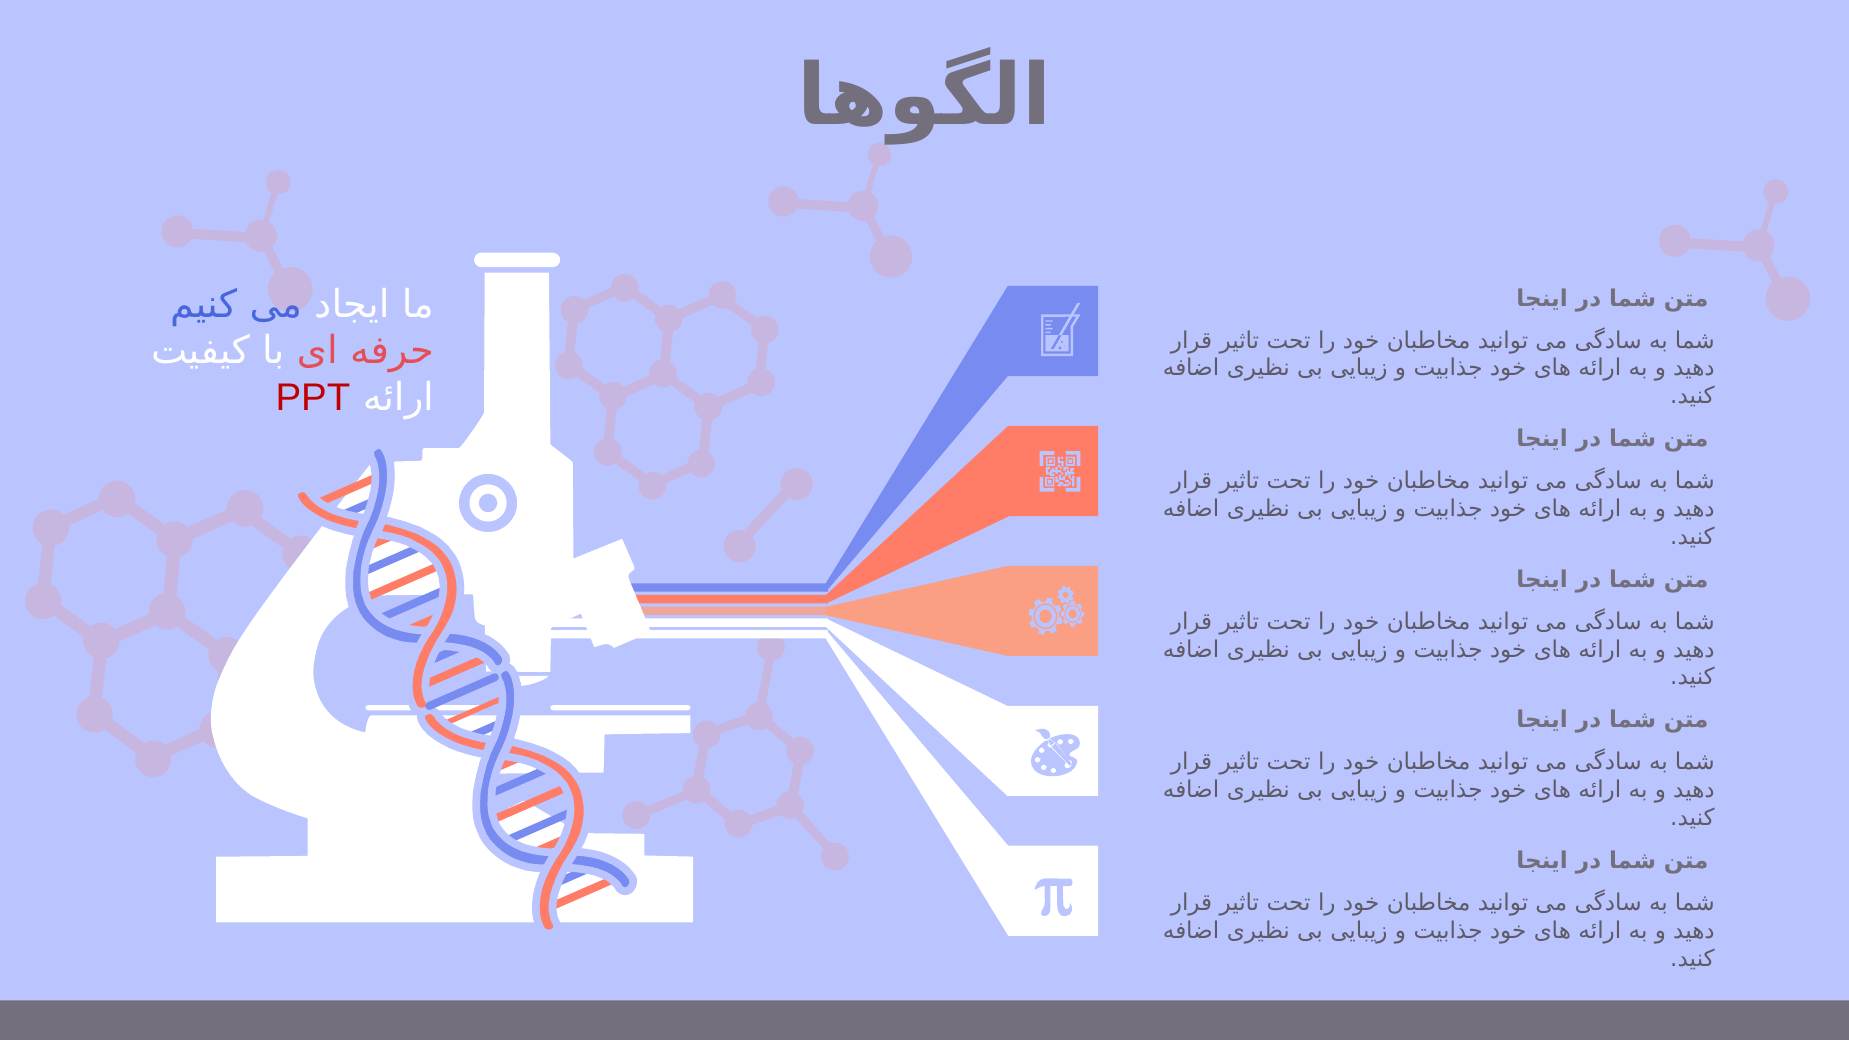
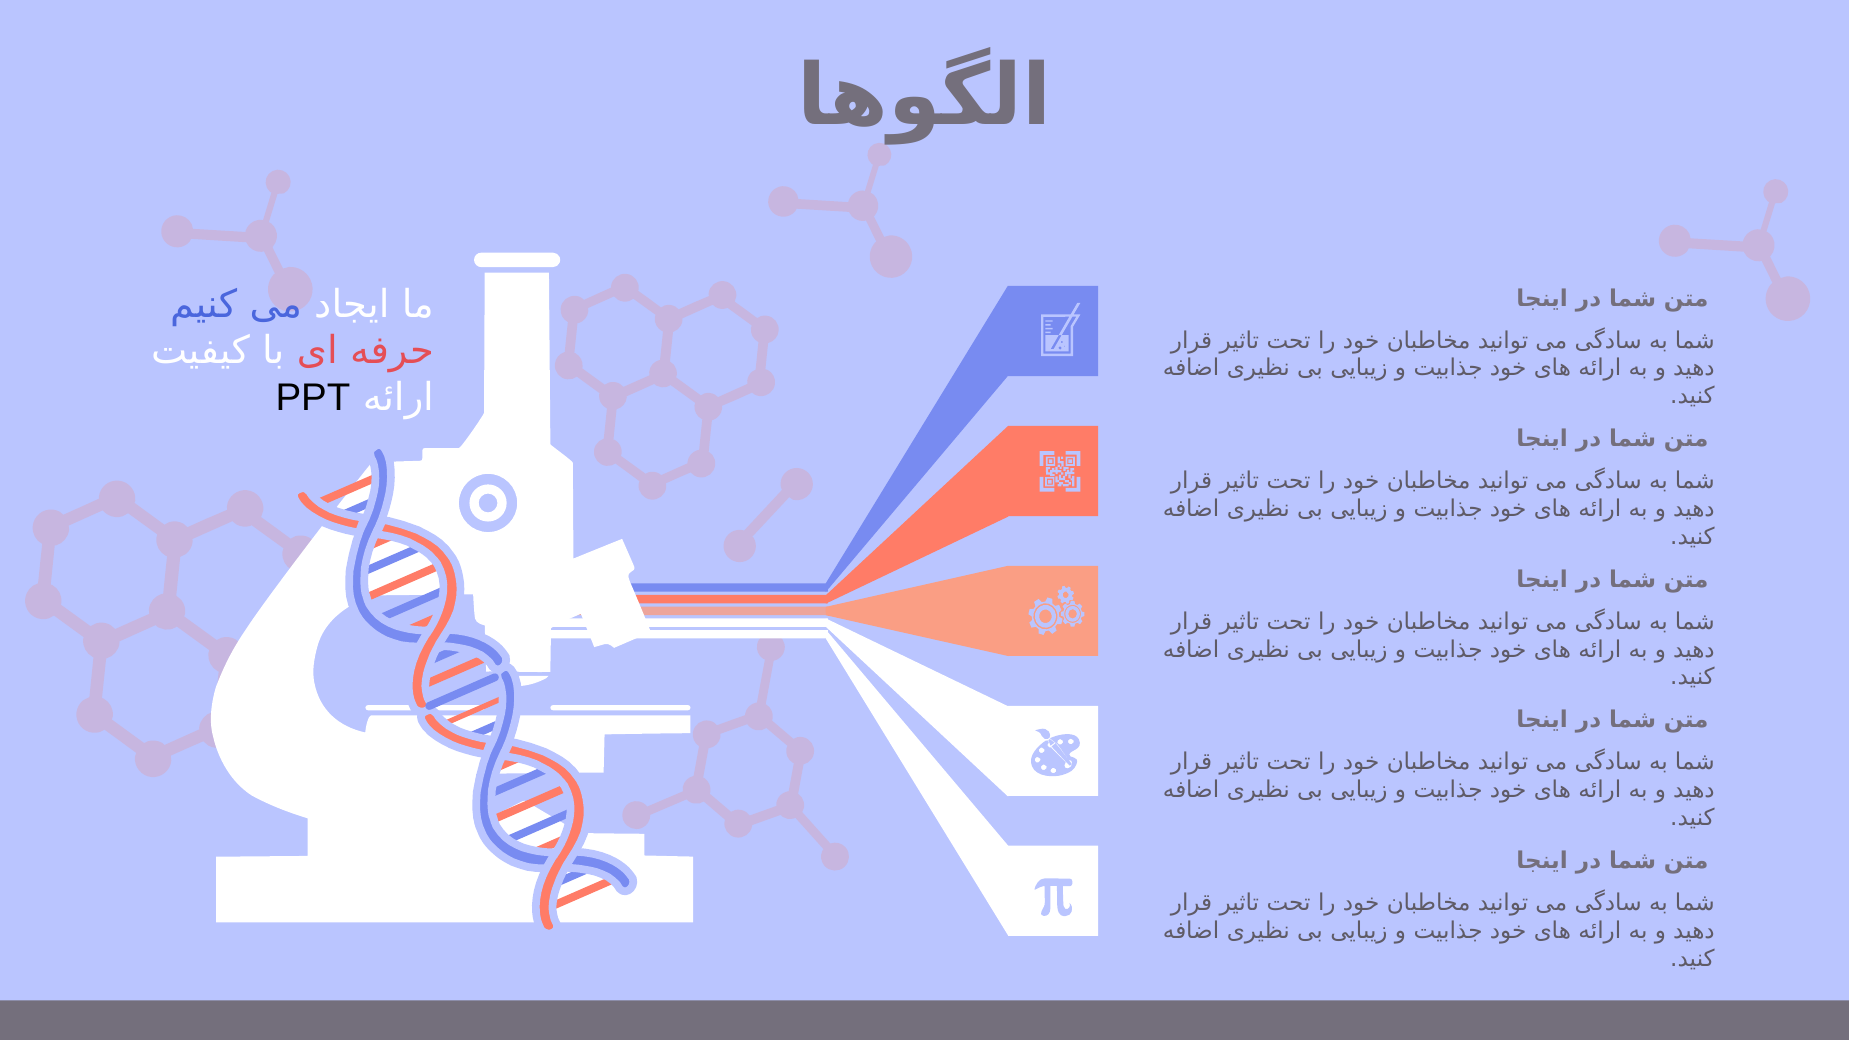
PPT colour: red -> black
